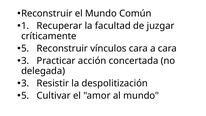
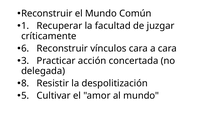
5 at (25, 48): 5 -> 6
3 at (25, 83): 3 -> 8
